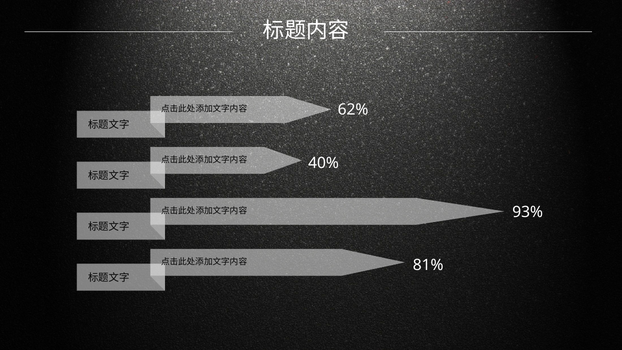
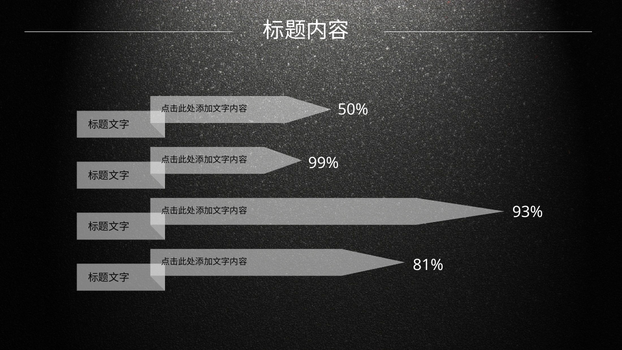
62%: 62% -> 50%
40%: 40% -> 99%
